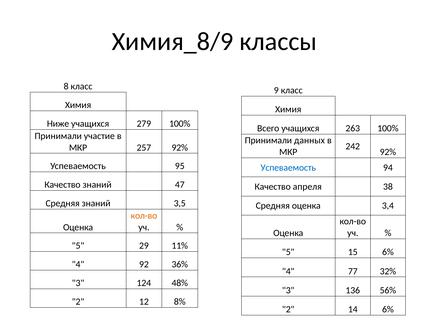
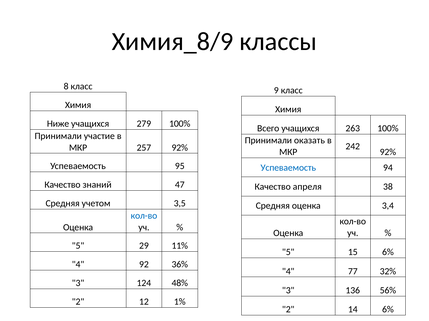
данных: данных -> оказать
Средняя знаний: знаний -> учетом
кол-во at (144, 216) colour: orange -> blue
8%: 8% -> 1%
